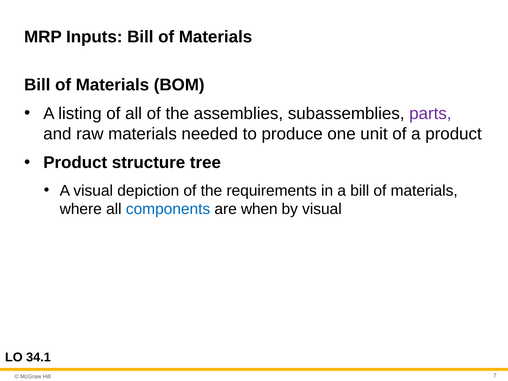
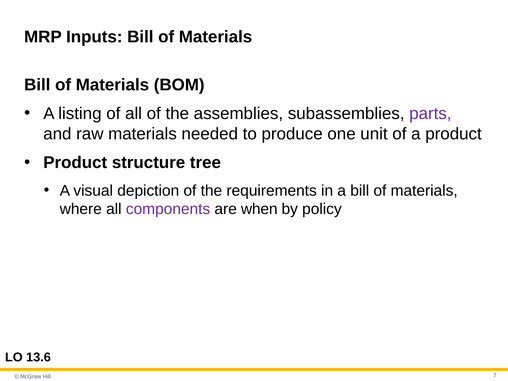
components colour: blue -> purple
by visual: visual -> policy
34.1: 34.1 -> 13.6
